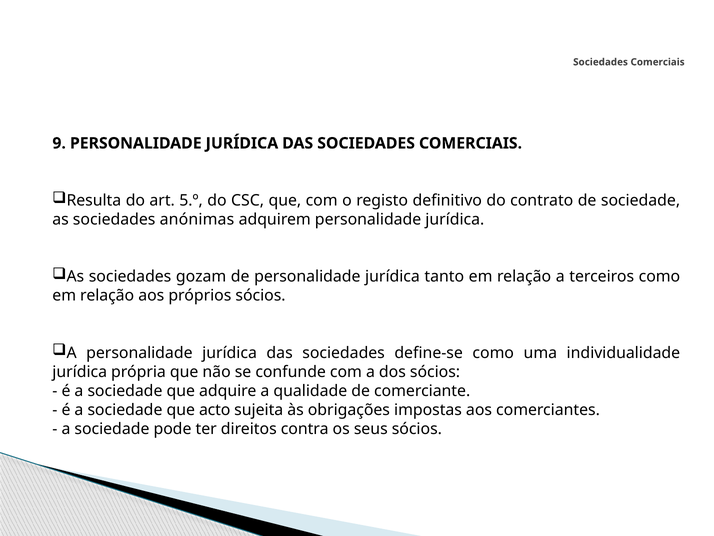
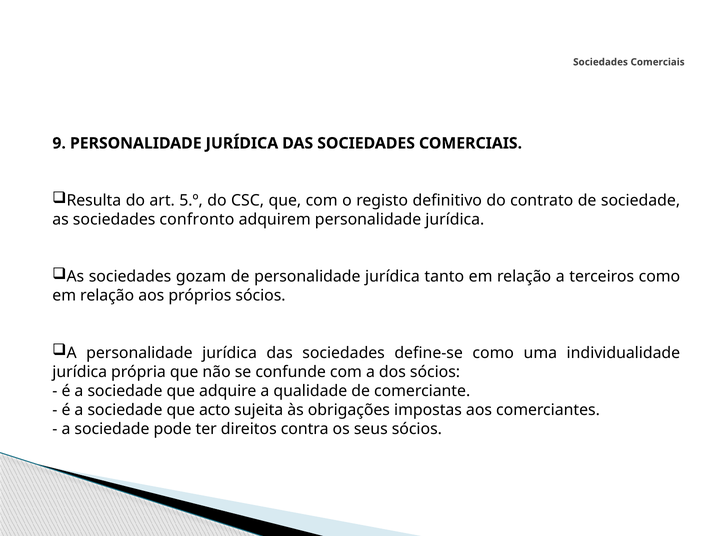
anónimas: anónimas -> confronto
